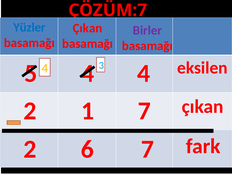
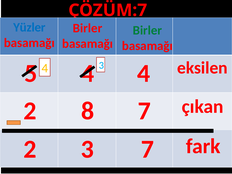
Çıkan at (88, 28): Çıkan -> Birler
Birler at (147, 30) colour: purple -> green
1: 1 -> 8
2 6: 6 -> 3
